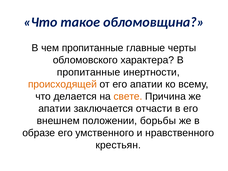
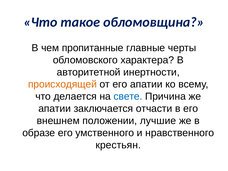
пропитанные at (89, 72): пропитанные -> авторитетной
свете colour: orange -> blue
борьбы: борьбы -> лучшие
